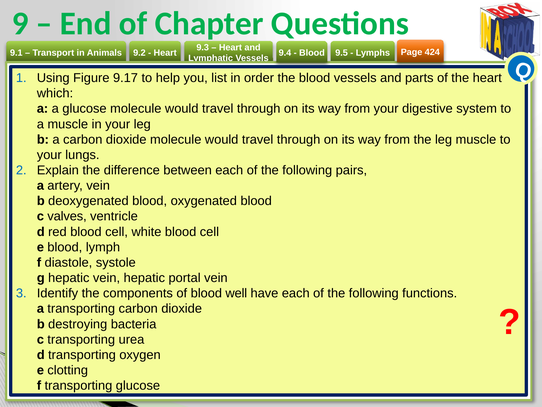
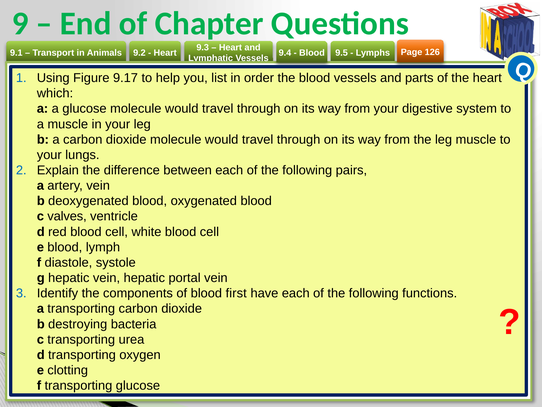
424: 424 -> 126
well: well -> first
